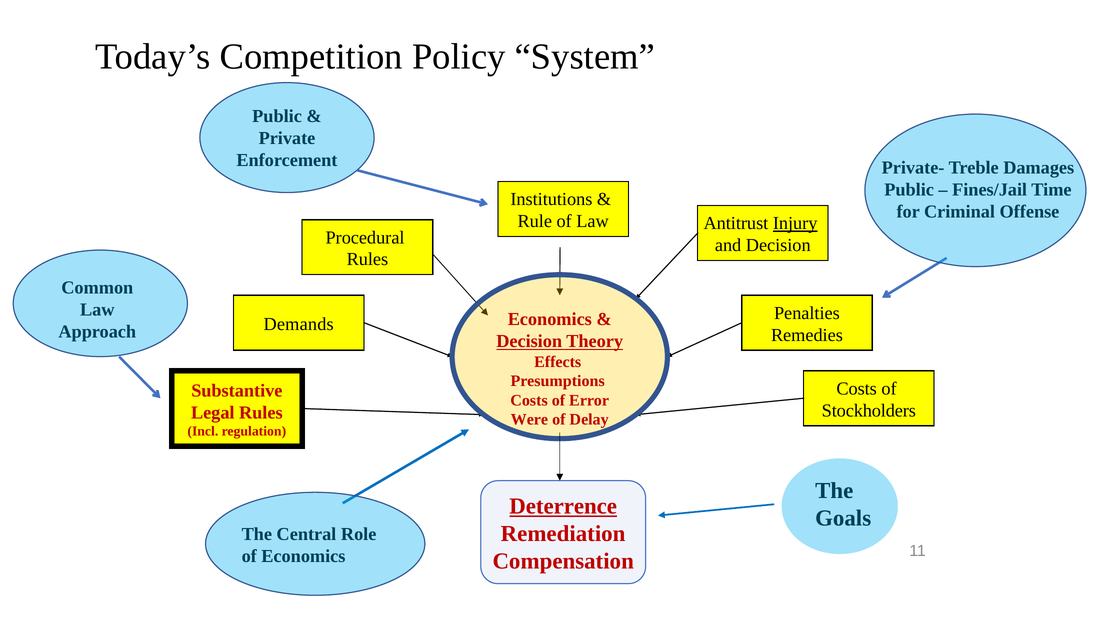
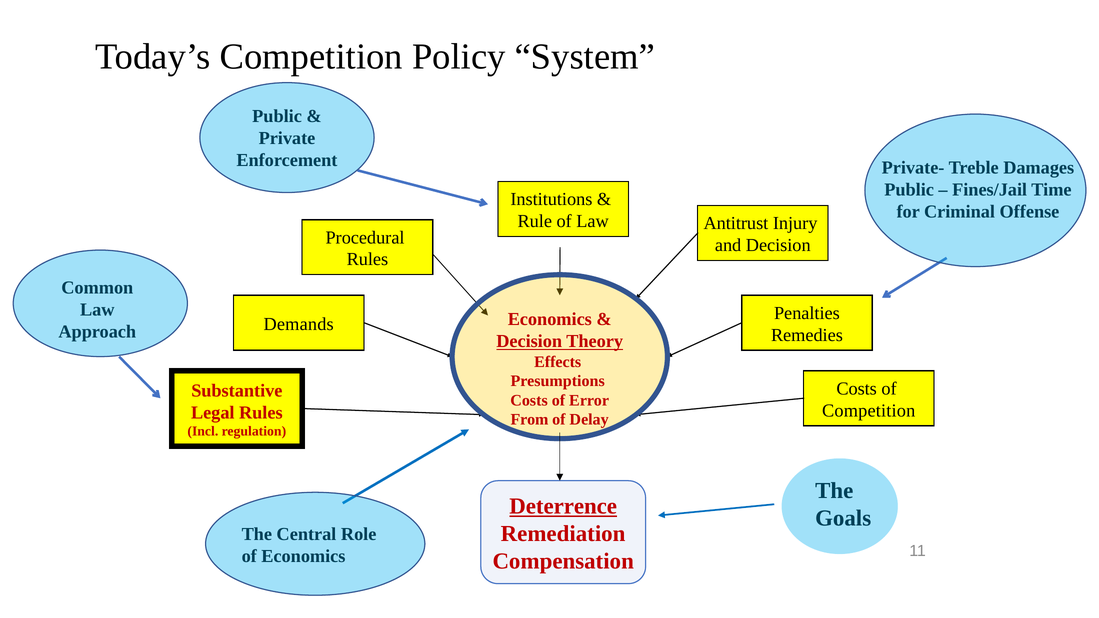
Injury underline: present -> none
Stockholders at (869, 411): Stockholders -> Competition
Were: Were -> From
